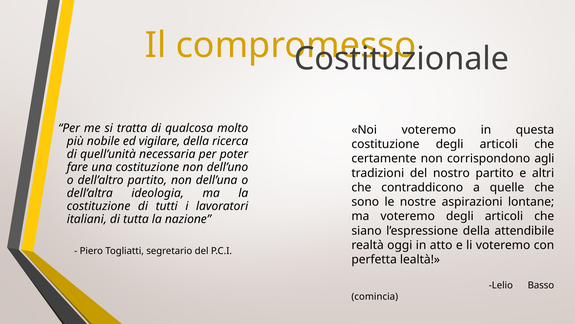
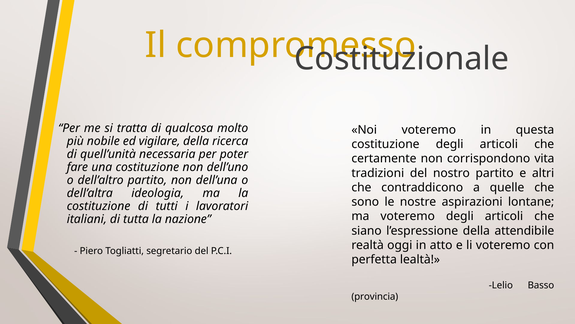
agli: agli -> vita
comincia: comincia -> provincia
